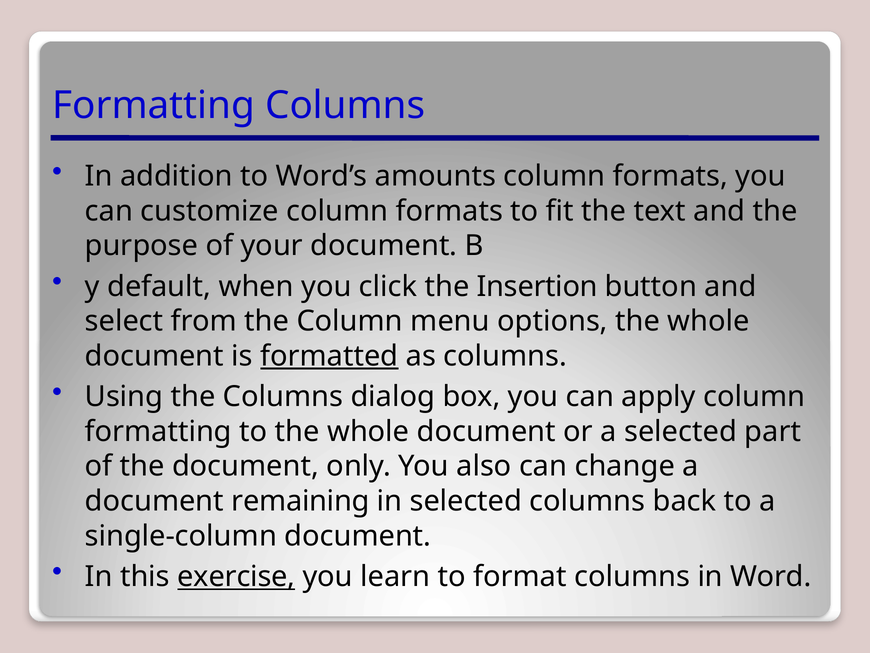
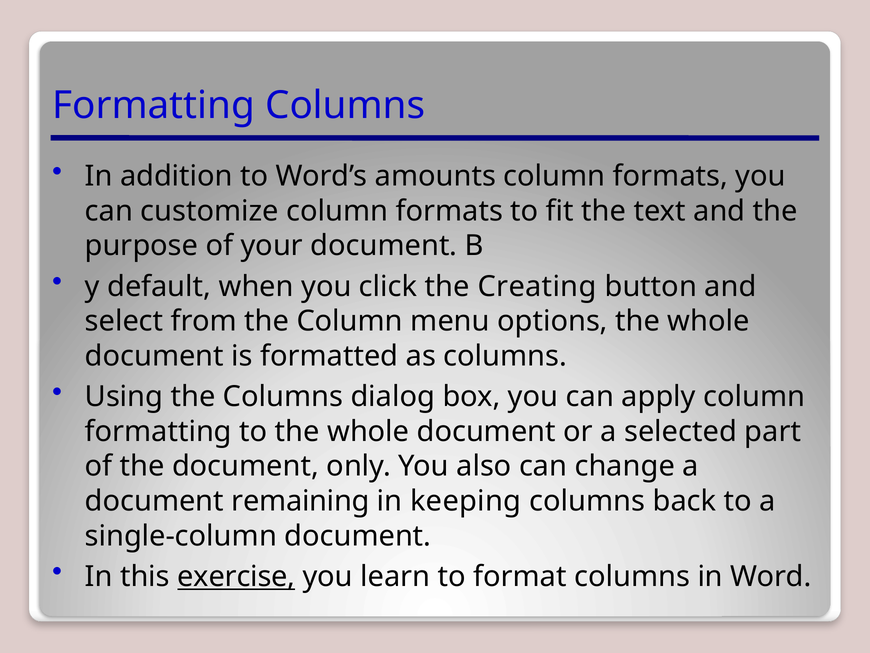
Insertion: Insertion -> Creating
formatted underline: present -> none
in selected: selected -> keeping
